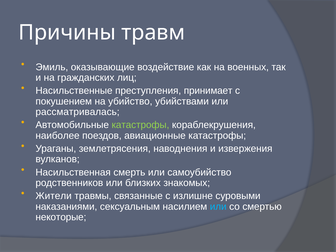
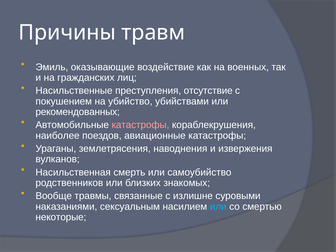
принимает: принимает -> отсутствие
рассматривалась: рассматривалась -> рекомендованных
катастрофы at (140, 125) colour: light green -> pink
Жители: Жители -> Вообще
